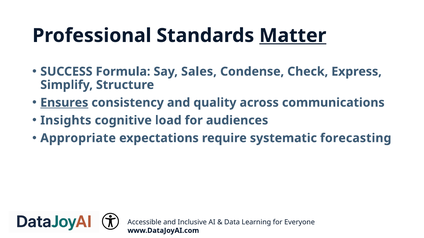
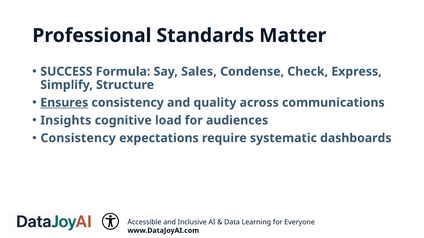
Matter underline: present -> none
Appropriate at (78, 138): Appropriate -> Consistency
forecasting: forecasting -> dashboards
